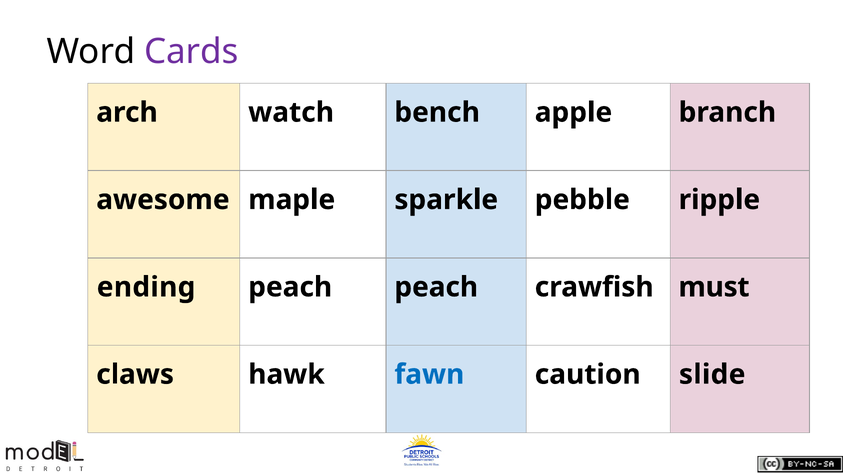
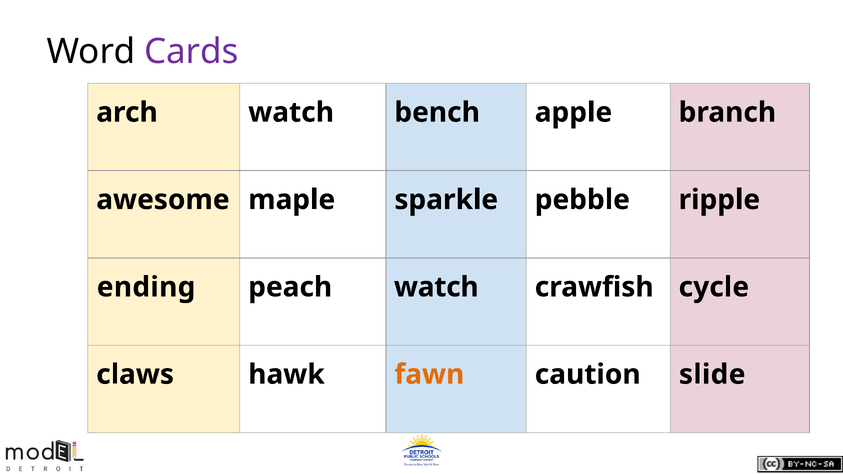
peach peach: peach -> watch
must: must -> cycle
fawn colour: blue -> orange
